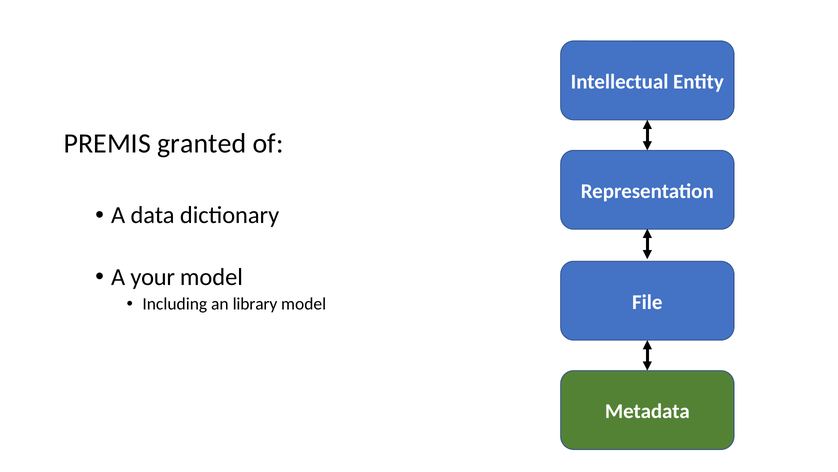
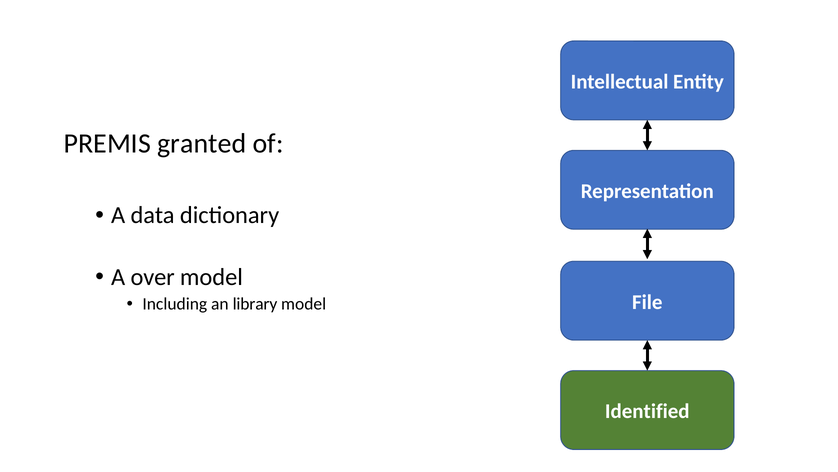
your: your -> over
Metadata: Metadata -> Identified
